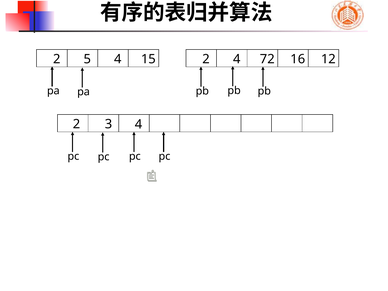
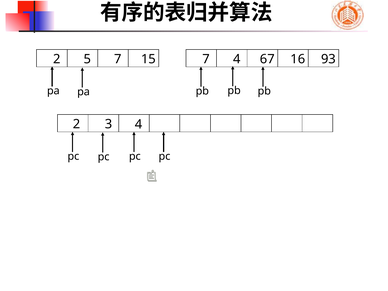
5 4: 4 -> 7
15 2: 2 -> 7
72: 72 -> 67
12: 12 -> 93
